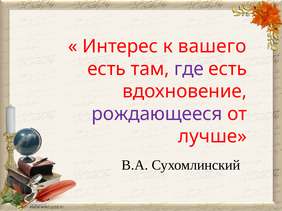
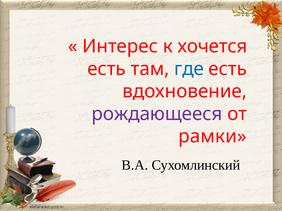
вашего: вашего -> хочется
где colour: purple -> blue
лучше: лучше -> рамки
